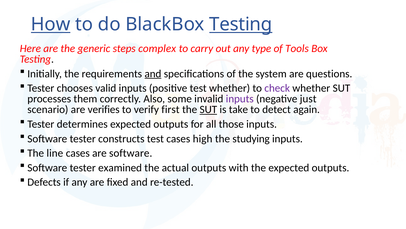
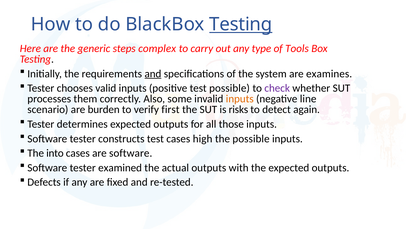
How underline: present -> none
questions: questions -> examines
test whether: whether -> possible
inputs at (240, 99) colour: purple -> orange
just: just -> line
verifies: verifies -> burden
SUT at (208, 109) underline: present -> none
take: take -> risks
the studying: studying -> possible
line: line -> into
